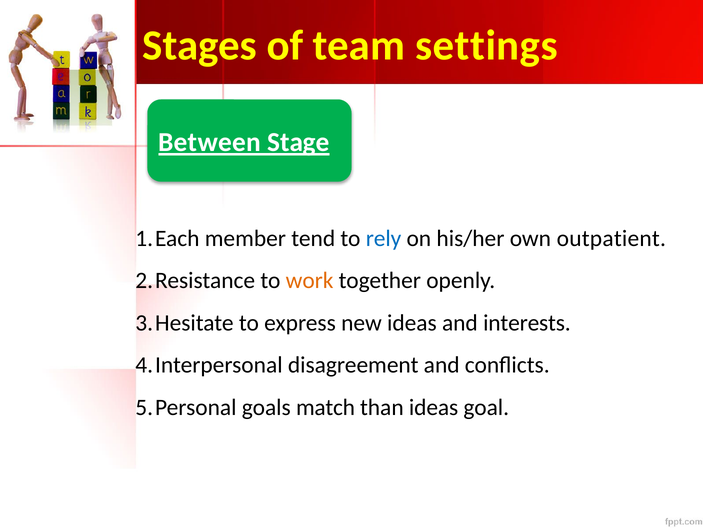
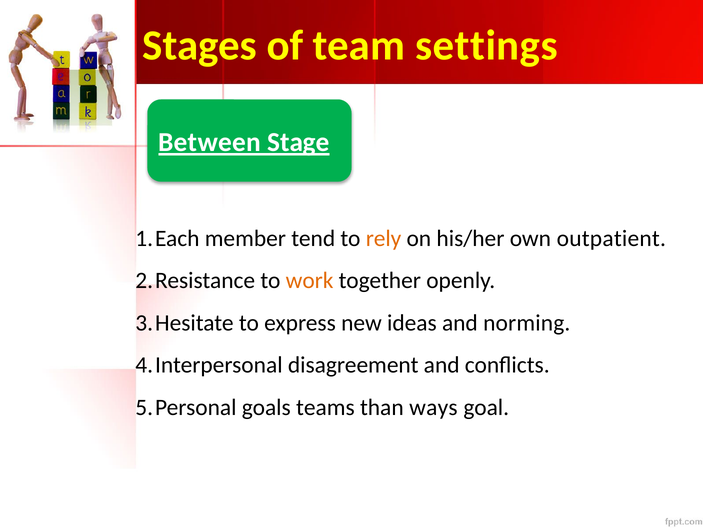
rely colour: blue -> orange
interests: interests -> norming
match: match -> teams
than ideas: ideas -> ways
